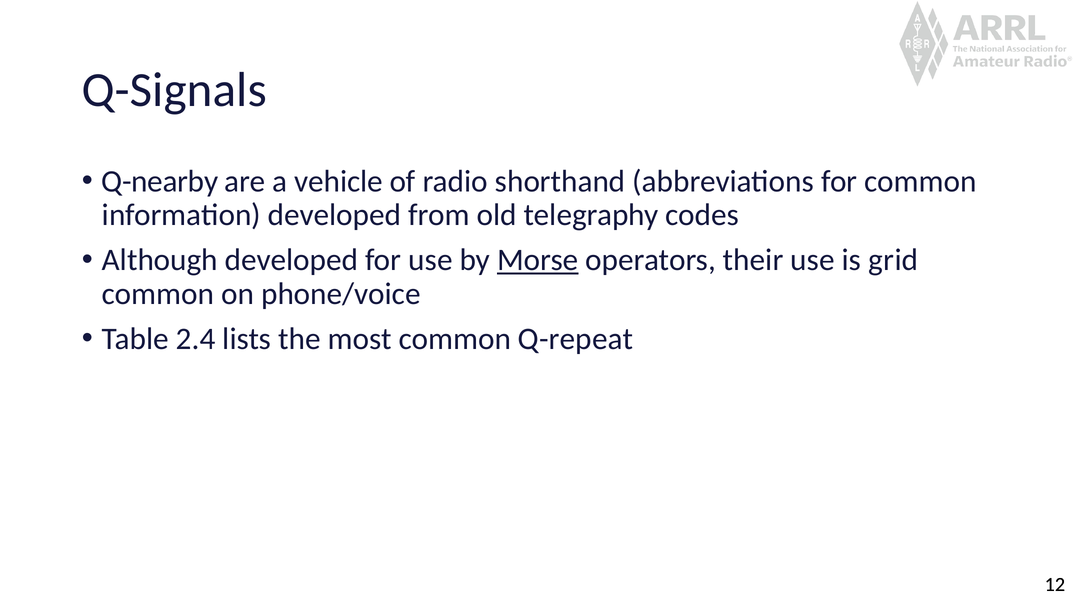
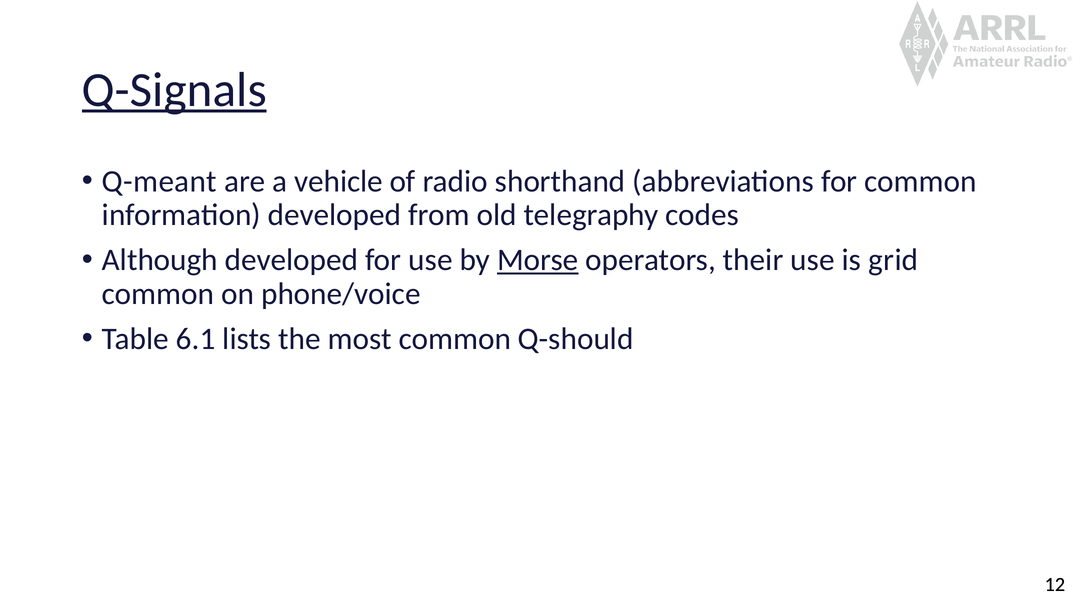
Q-Signals underline: none -> present
Q-nearby: Q-nearby -> Q-meant
2.4: 2.4 -> 6.1
Q-repeat: Q-repeat -> Q-should
